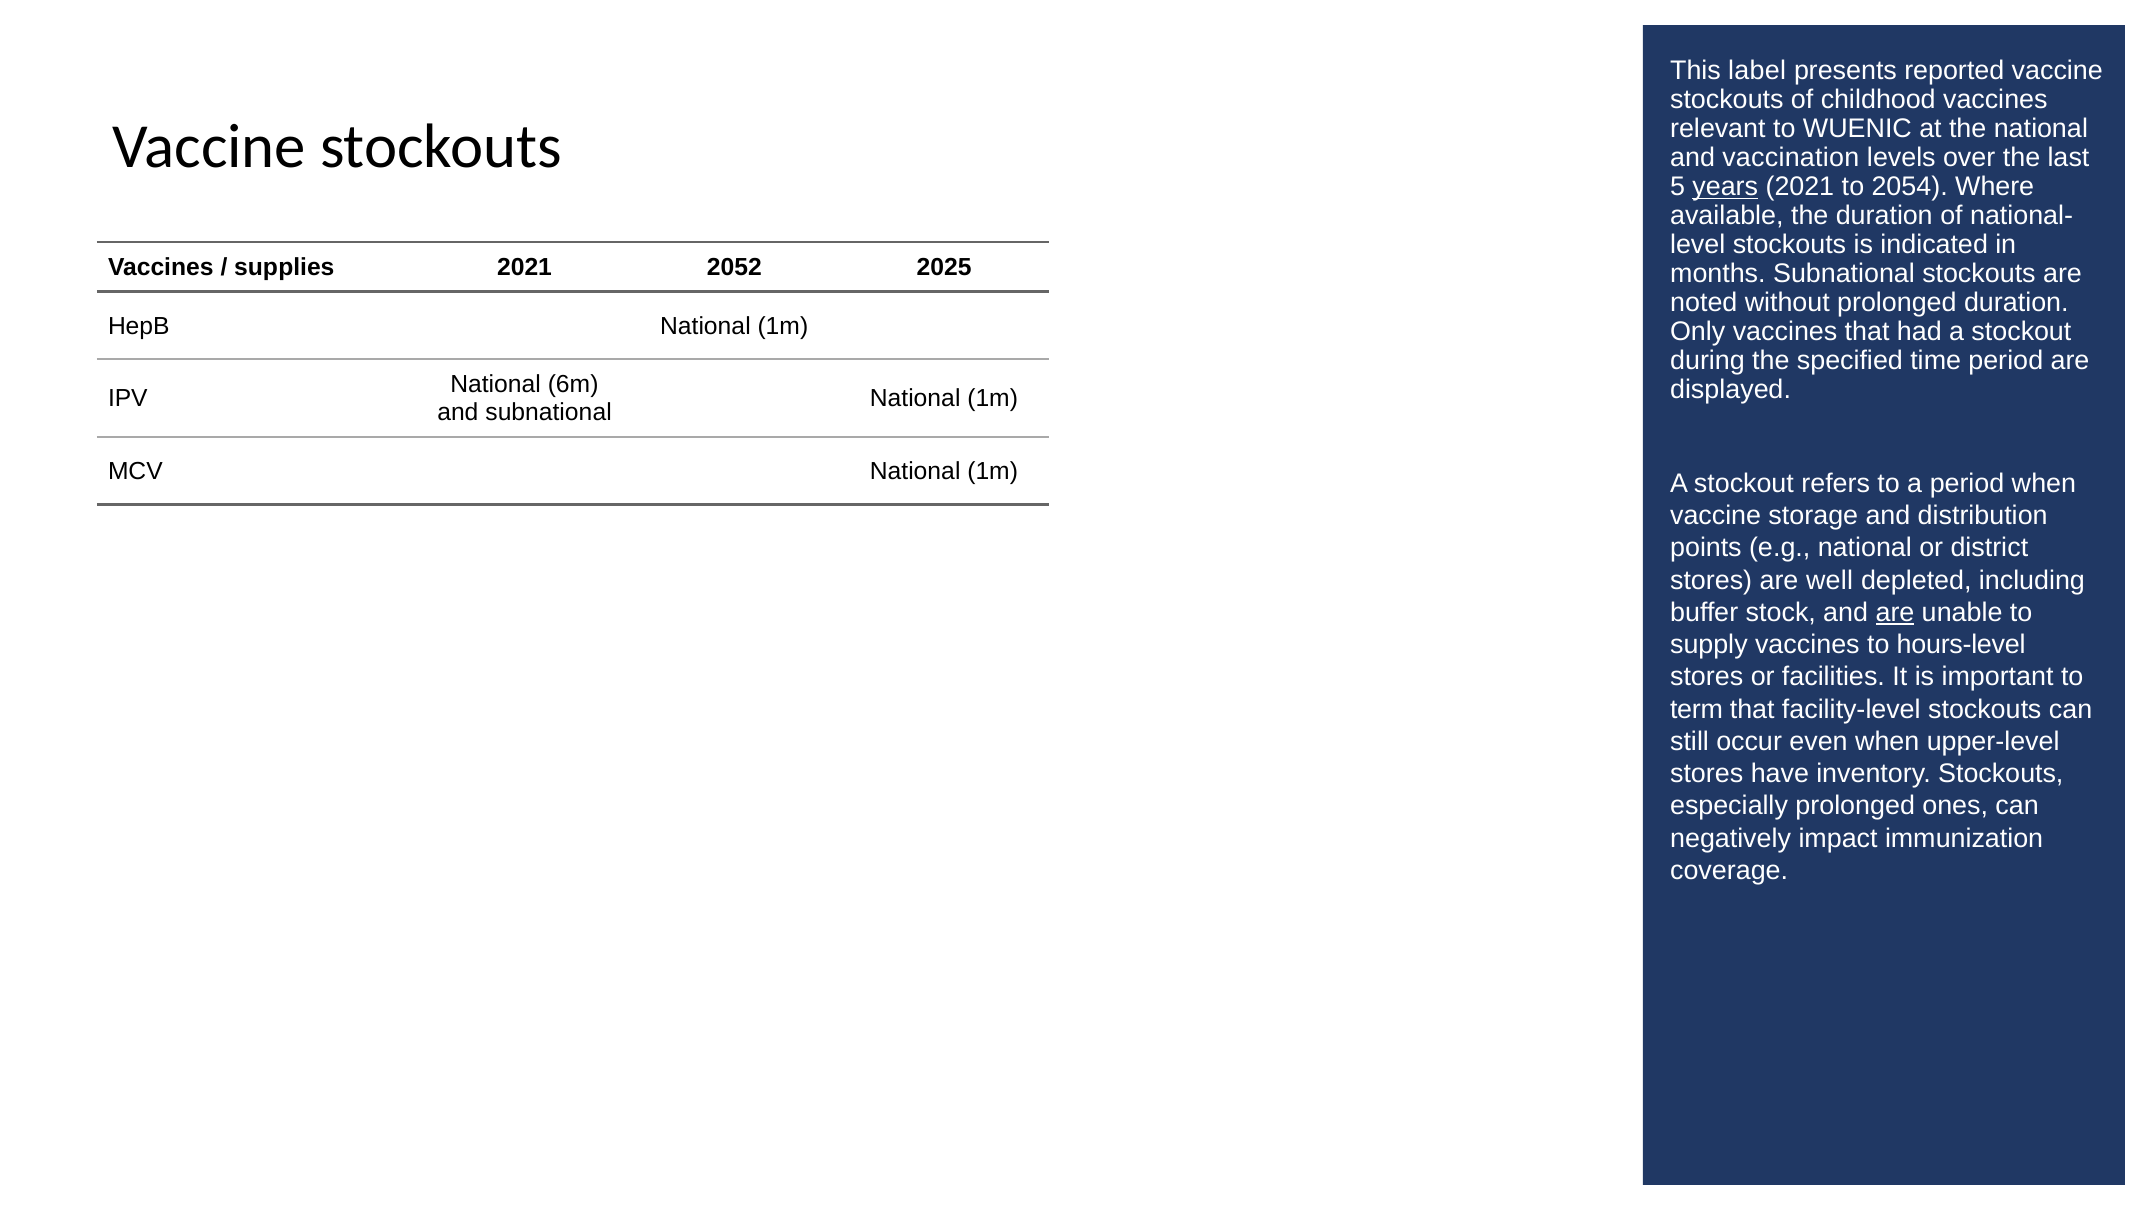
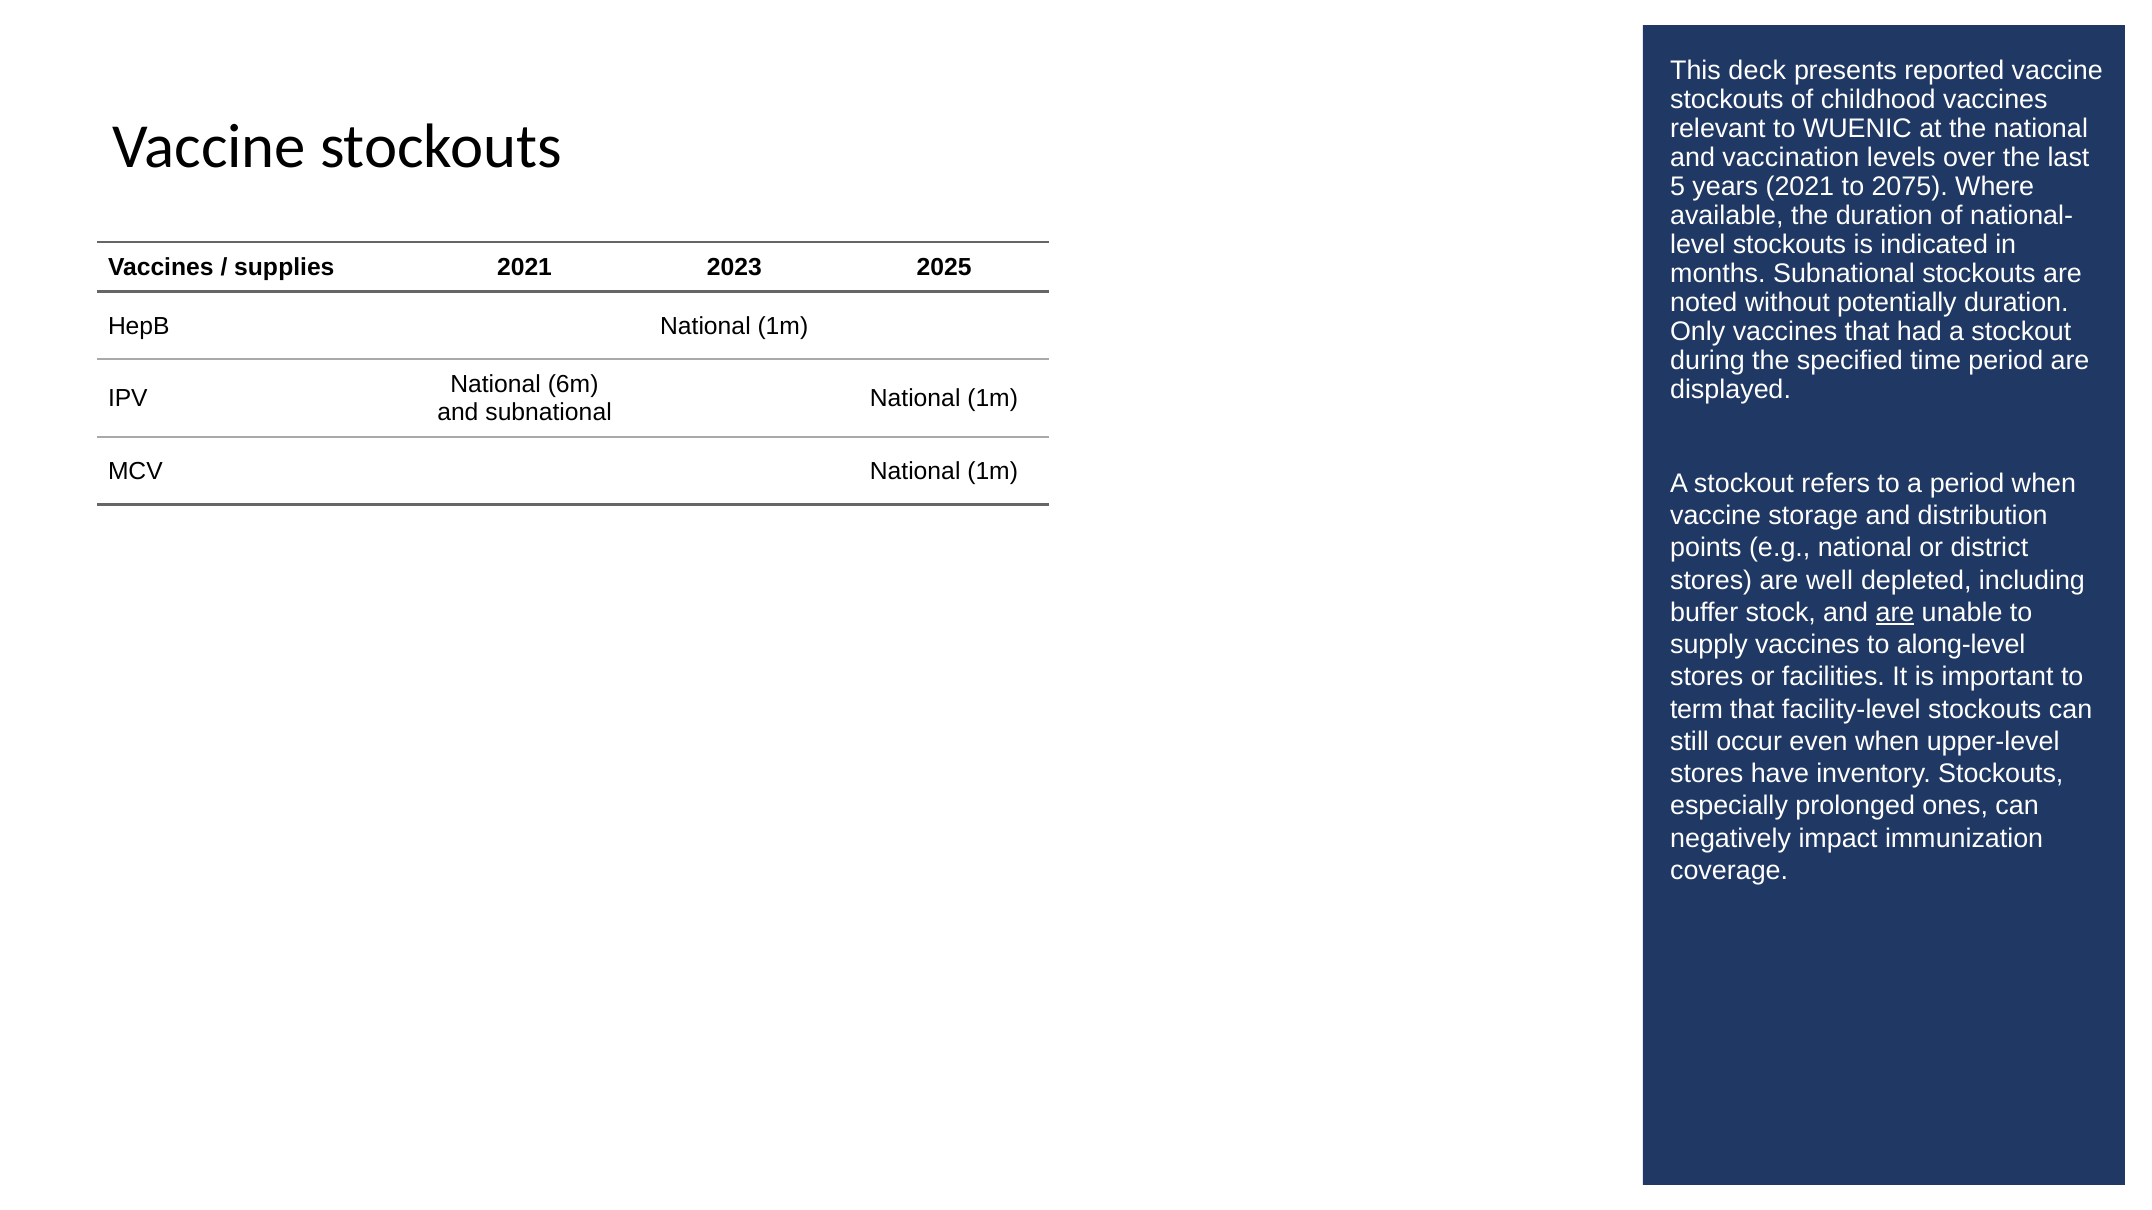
label: label -> deck
years underline: present -> none
2054: 2054 -> 2075
2052: 2052 -> 2023
without prolonged: prolonged -> potentially
hours-level: hours-level -> along-level
